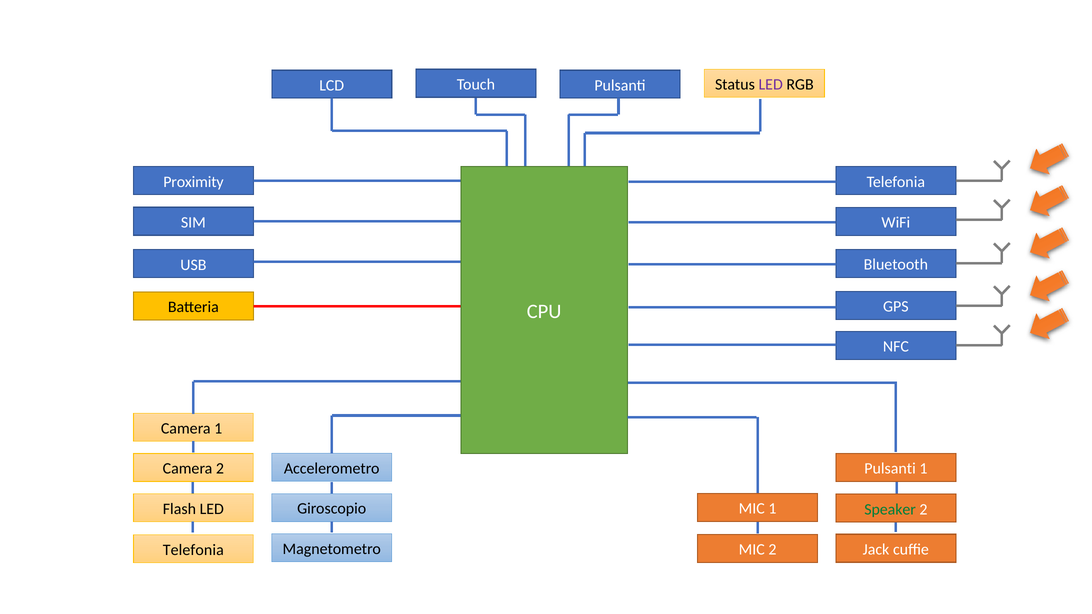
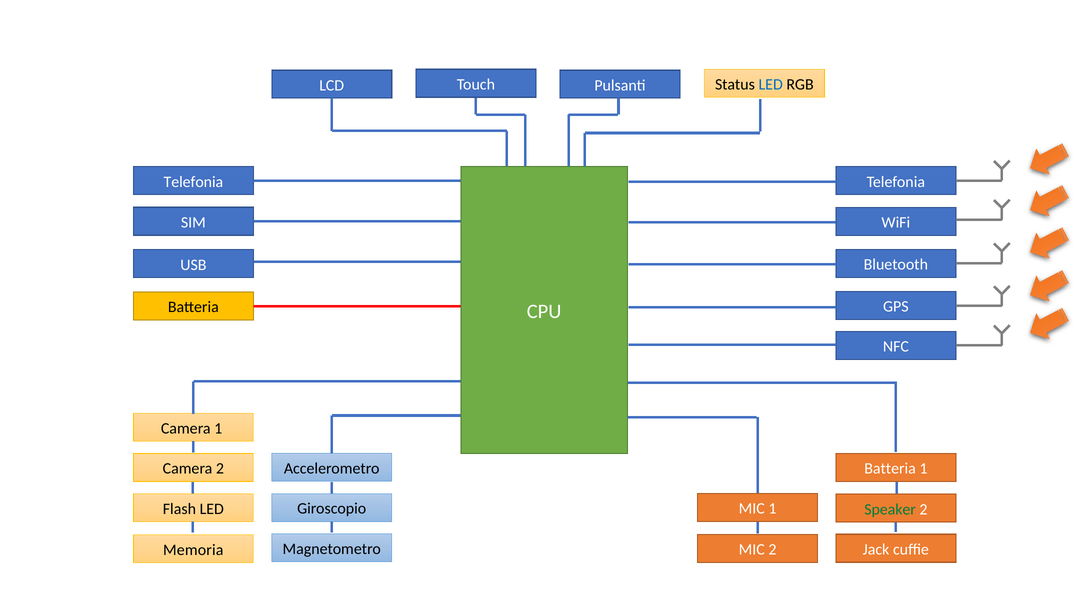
LED at (771, 84) colour: purple -> blue
Proximity at (193, 182): Proximity -> Telefonia
Pulsanti at (890, 469): Pulsanti -> Batteria
Telefonia at (193, 550): Telefonia -> Memoria
